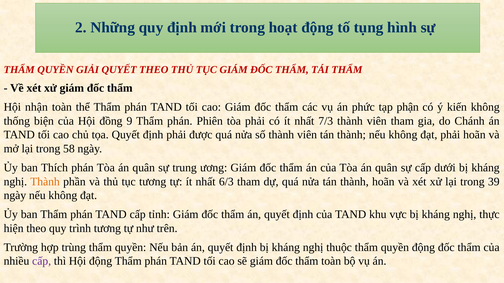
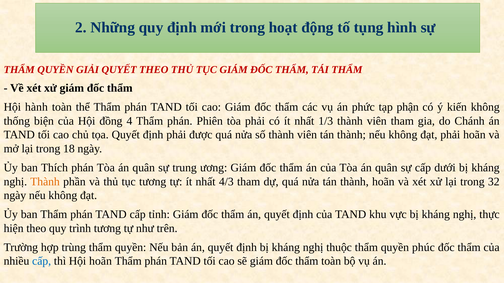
nhận: nhận -> hành
9: 9 -> 4
7/3: 7/3 -> 1/3
58: 58 -> 18
6/3: 6/3 -> 4/3
39: 39 -> 32
quyền động: động -> phúc
cấp at (42, 262) colour: purple -> blue
Hội động: động -> hoãn
